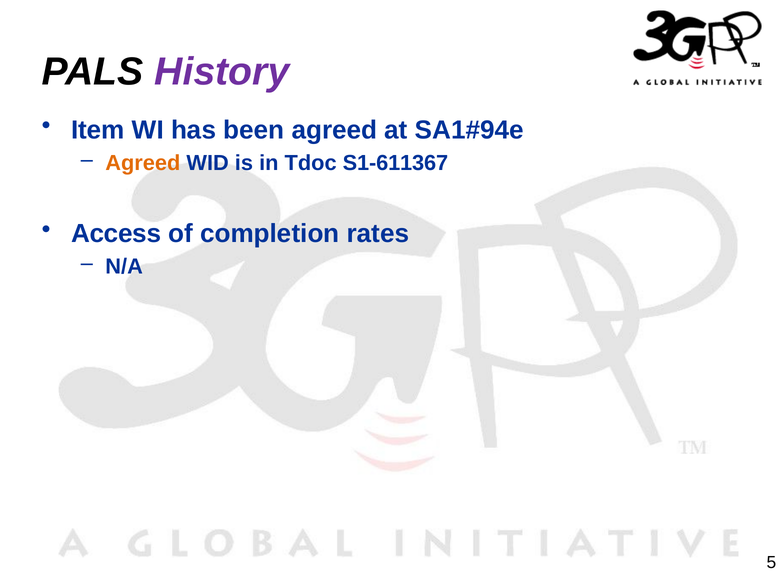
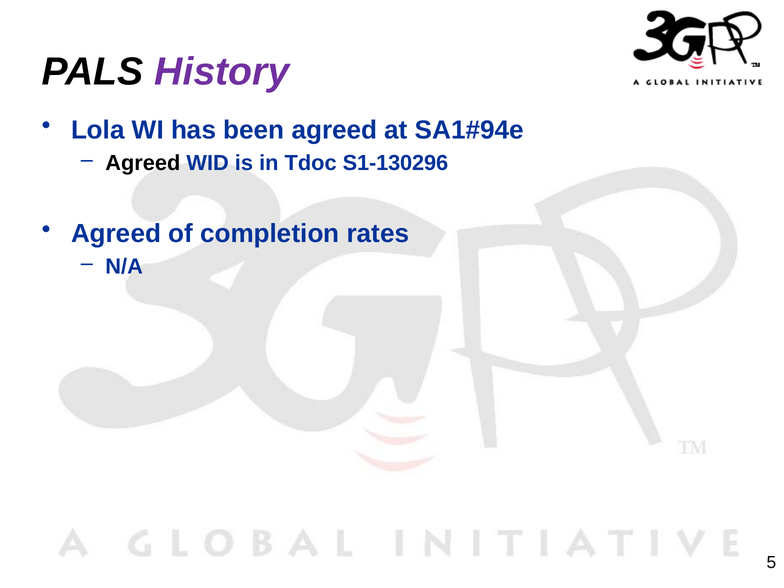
Item: Item -> Lola
Agreed at (143, 163) colour: orange -> black
S1-611367: S1-611367 -> S1-130296
Access at (116, 234): Access -> Agreed
